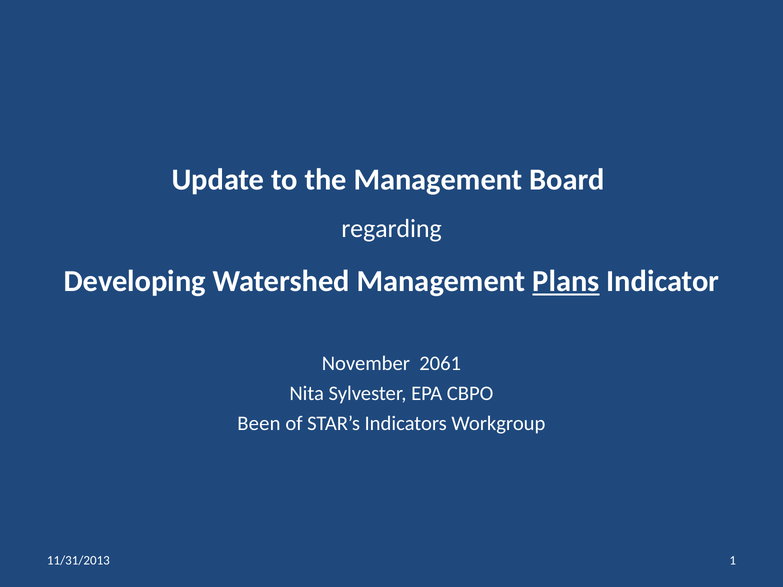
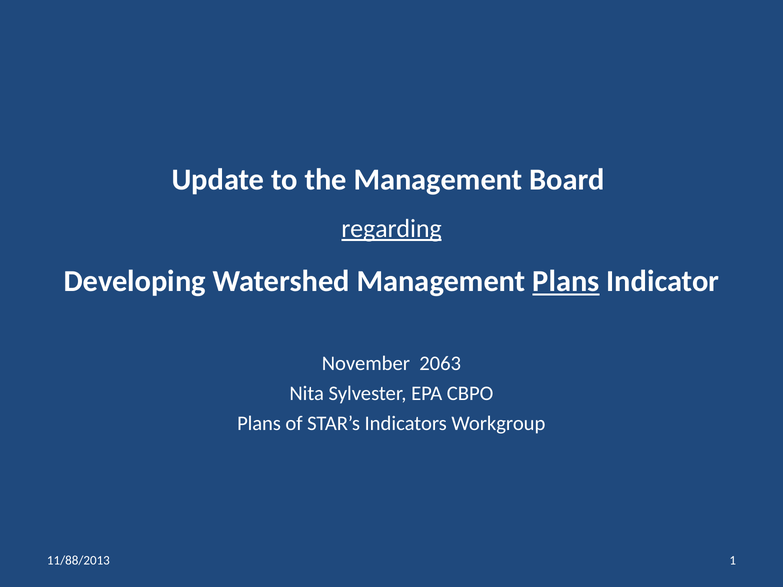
regarding underline: none -> present
2061: 2061 -> 2063
Been at (259, 424): Been -> Plans
11/31/2013: 11/31/2013 -> 11/88/2013
